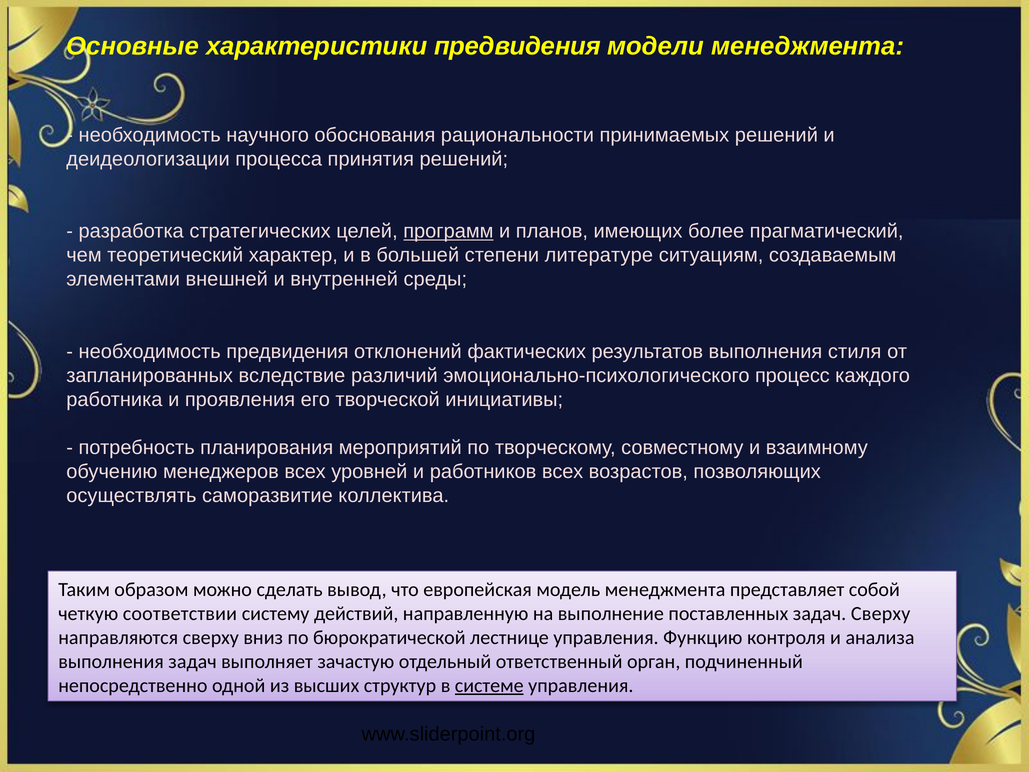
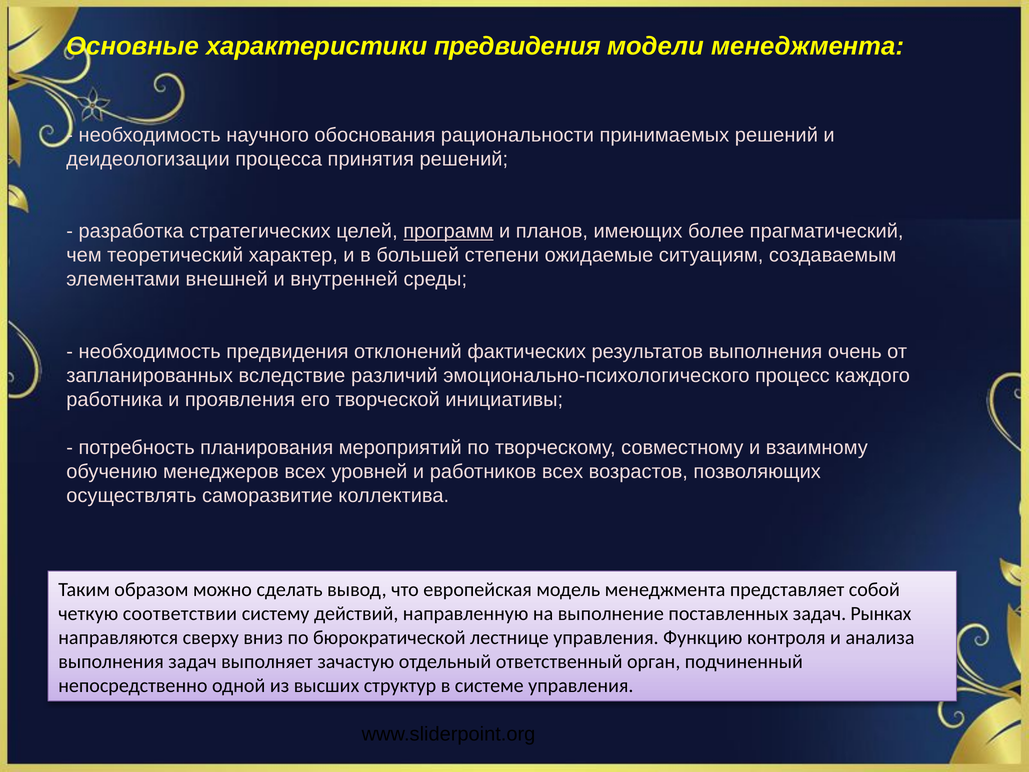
литературе: литературе -> ожидаемые
стиля: стиля -> очень
задач Сверху: Сверху -> Рынках
системе underline: present -> none
